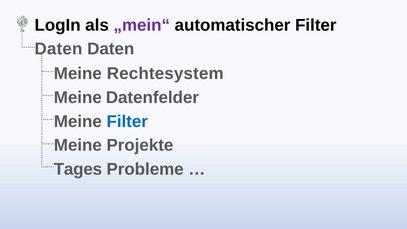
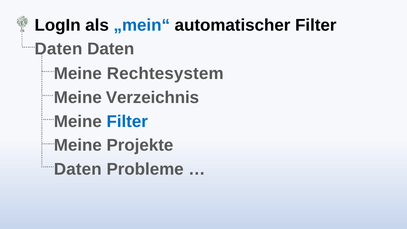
„mein“ colour: purple -> blue
Datenfelder: Datenfelder -> Verzeichnis
Tages at (78, 169): Tages -> Daten
